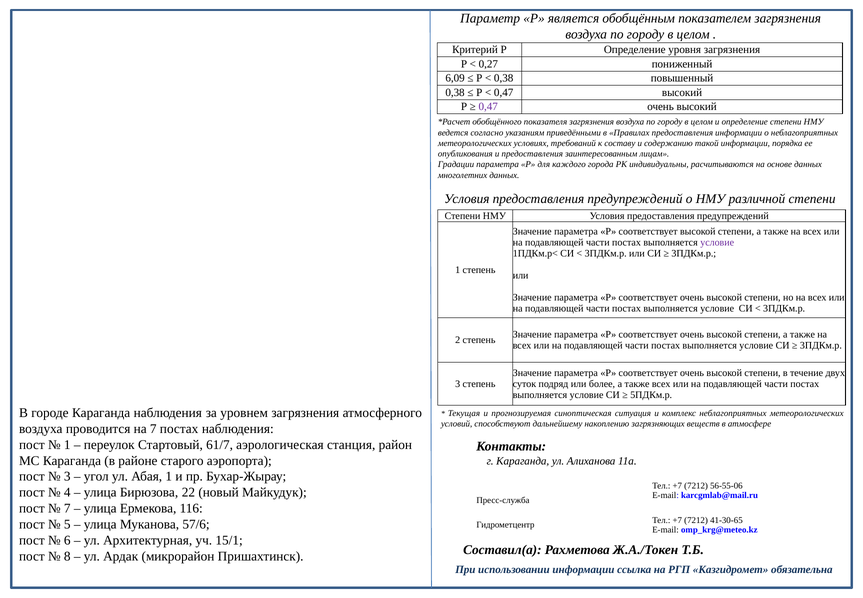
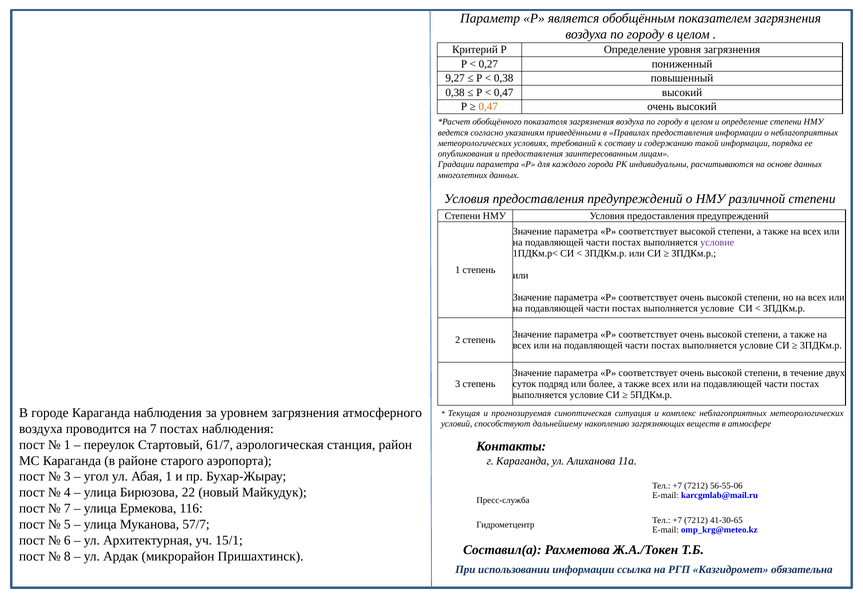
6,09: 6,09 -> 9,27
0,47 at (488, 107) colour: purple -> orange
57/6: 57/6 -> 57/7
